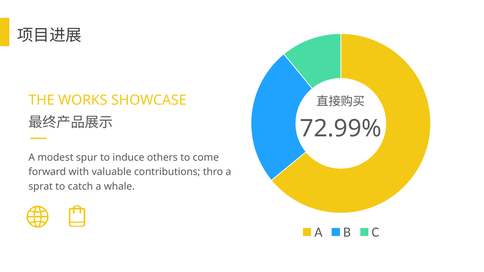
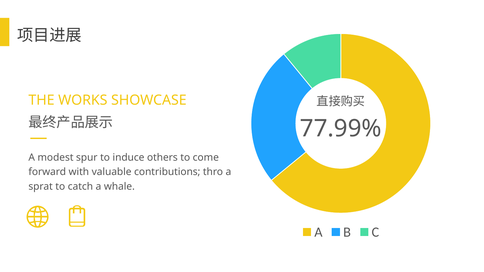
72.99%: 72.99% -> 77.99%
